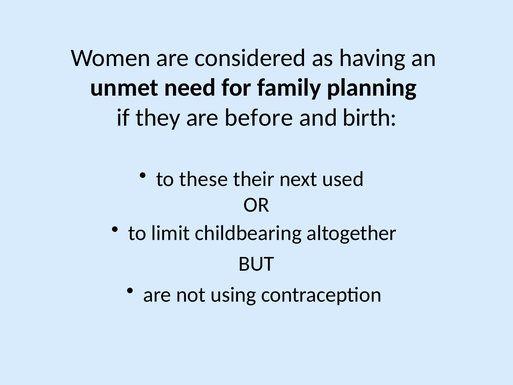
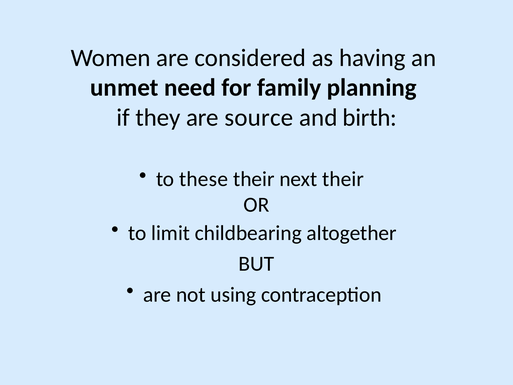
before: before -> source
next used: used -> their
